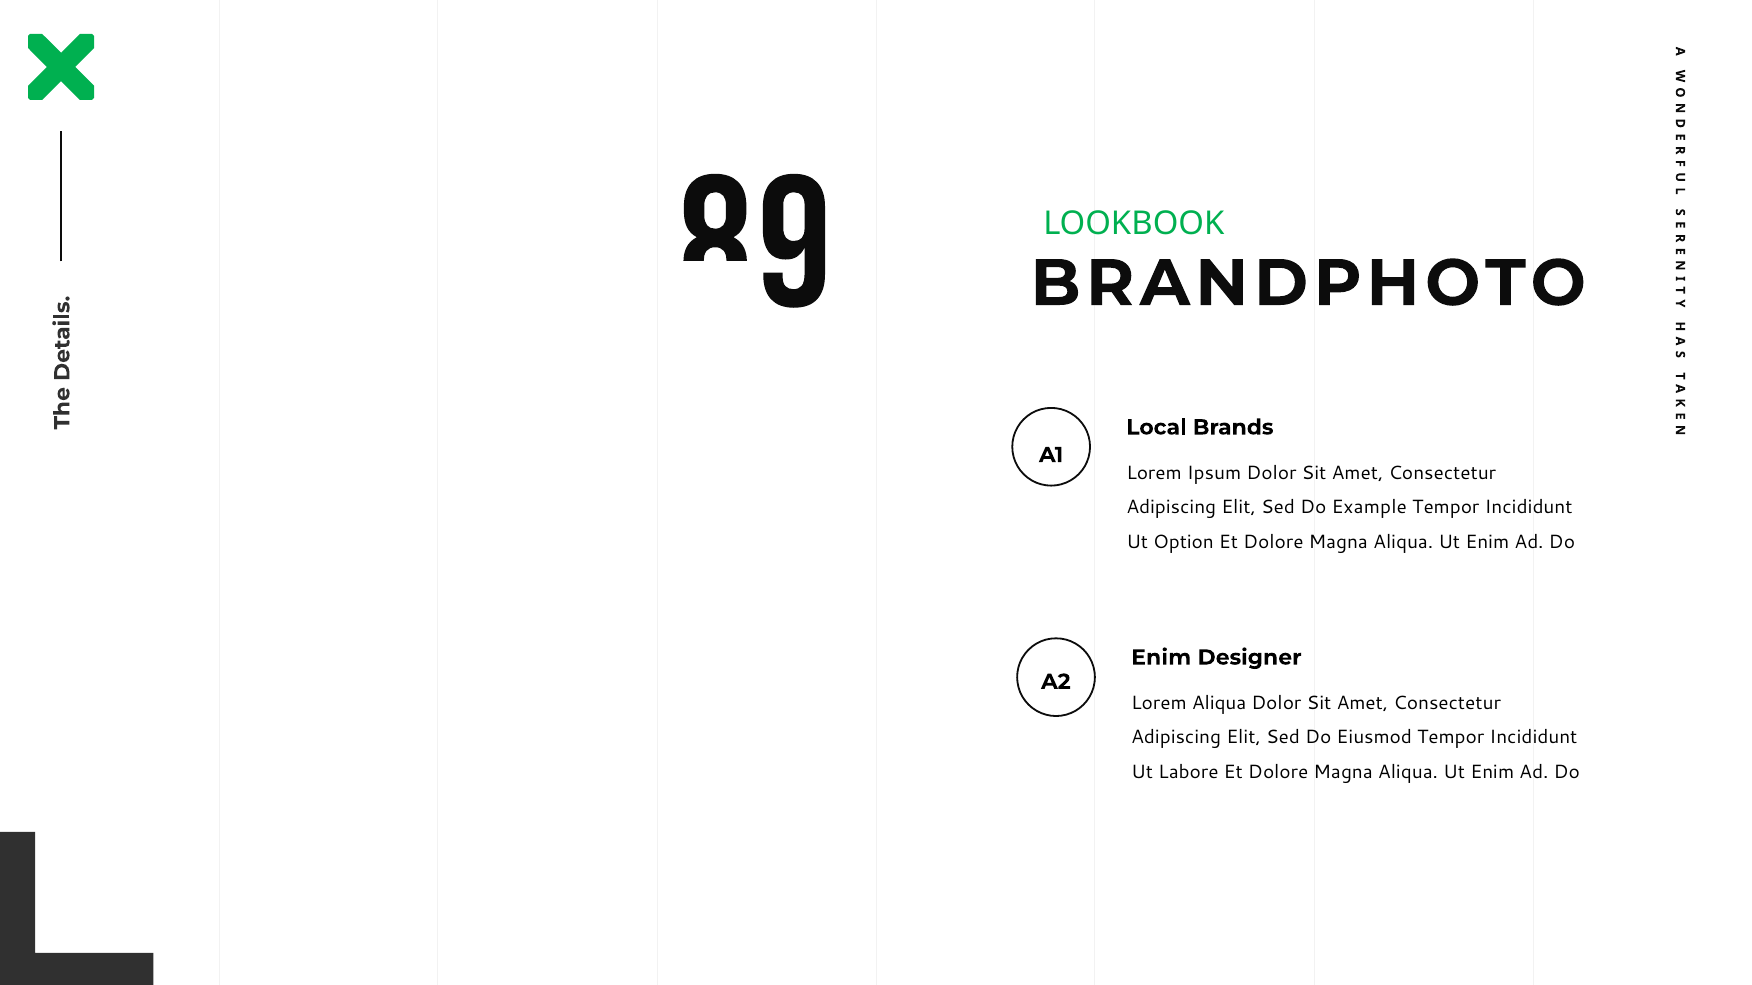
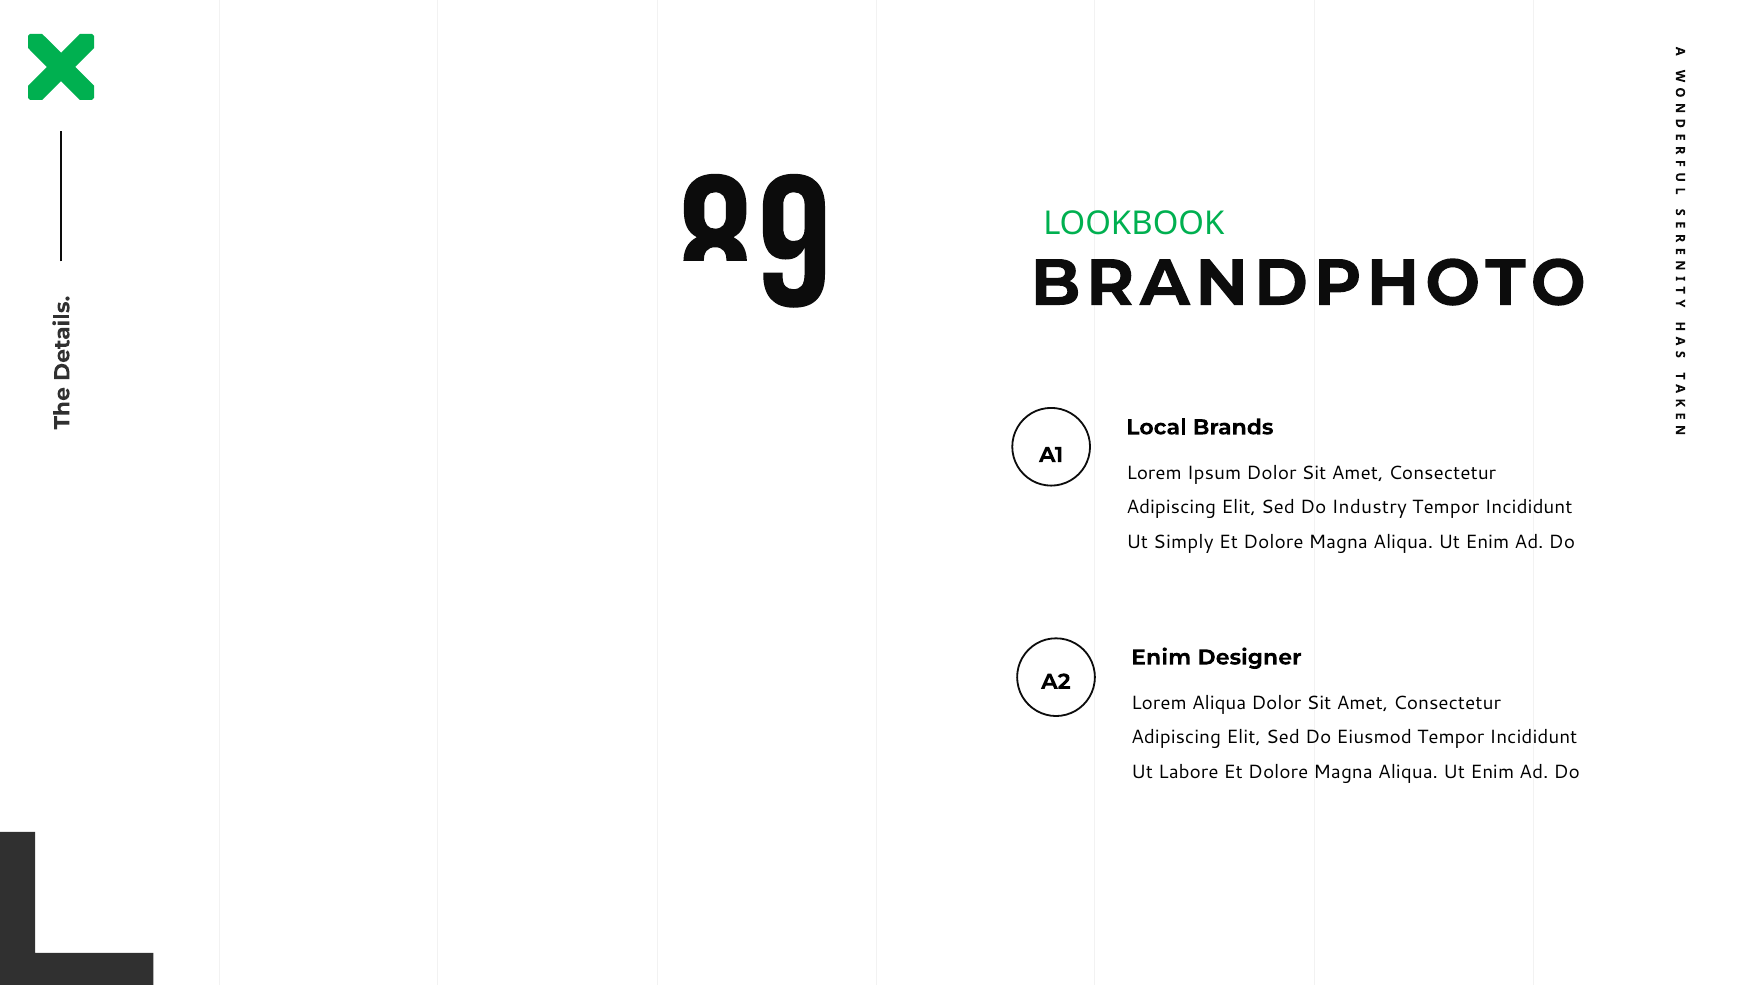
Example: Example -> Industry
Option: Option -> Simply
